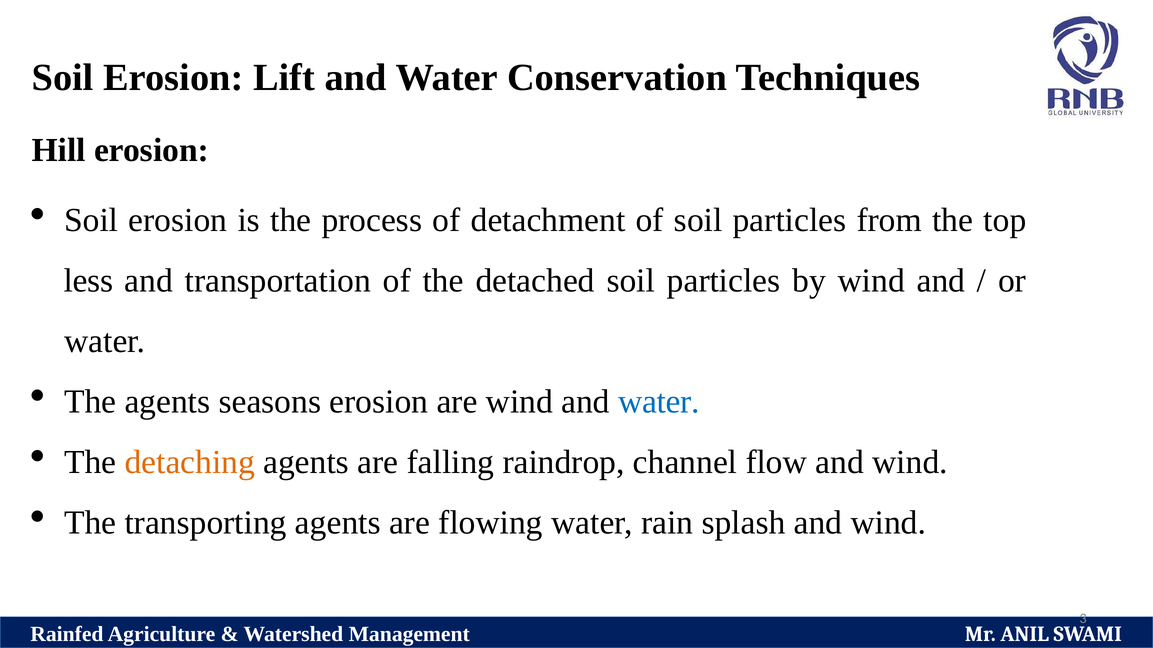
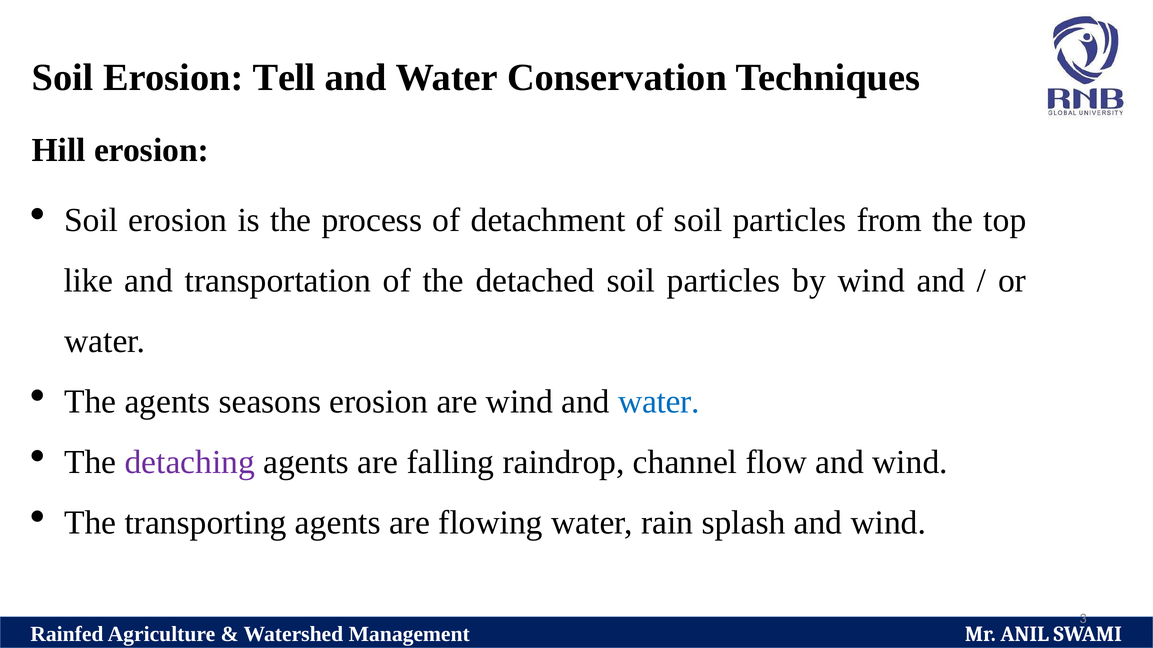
Lift: Lift -> Tell
less: less -> like
detaching colour: orange -> purple
